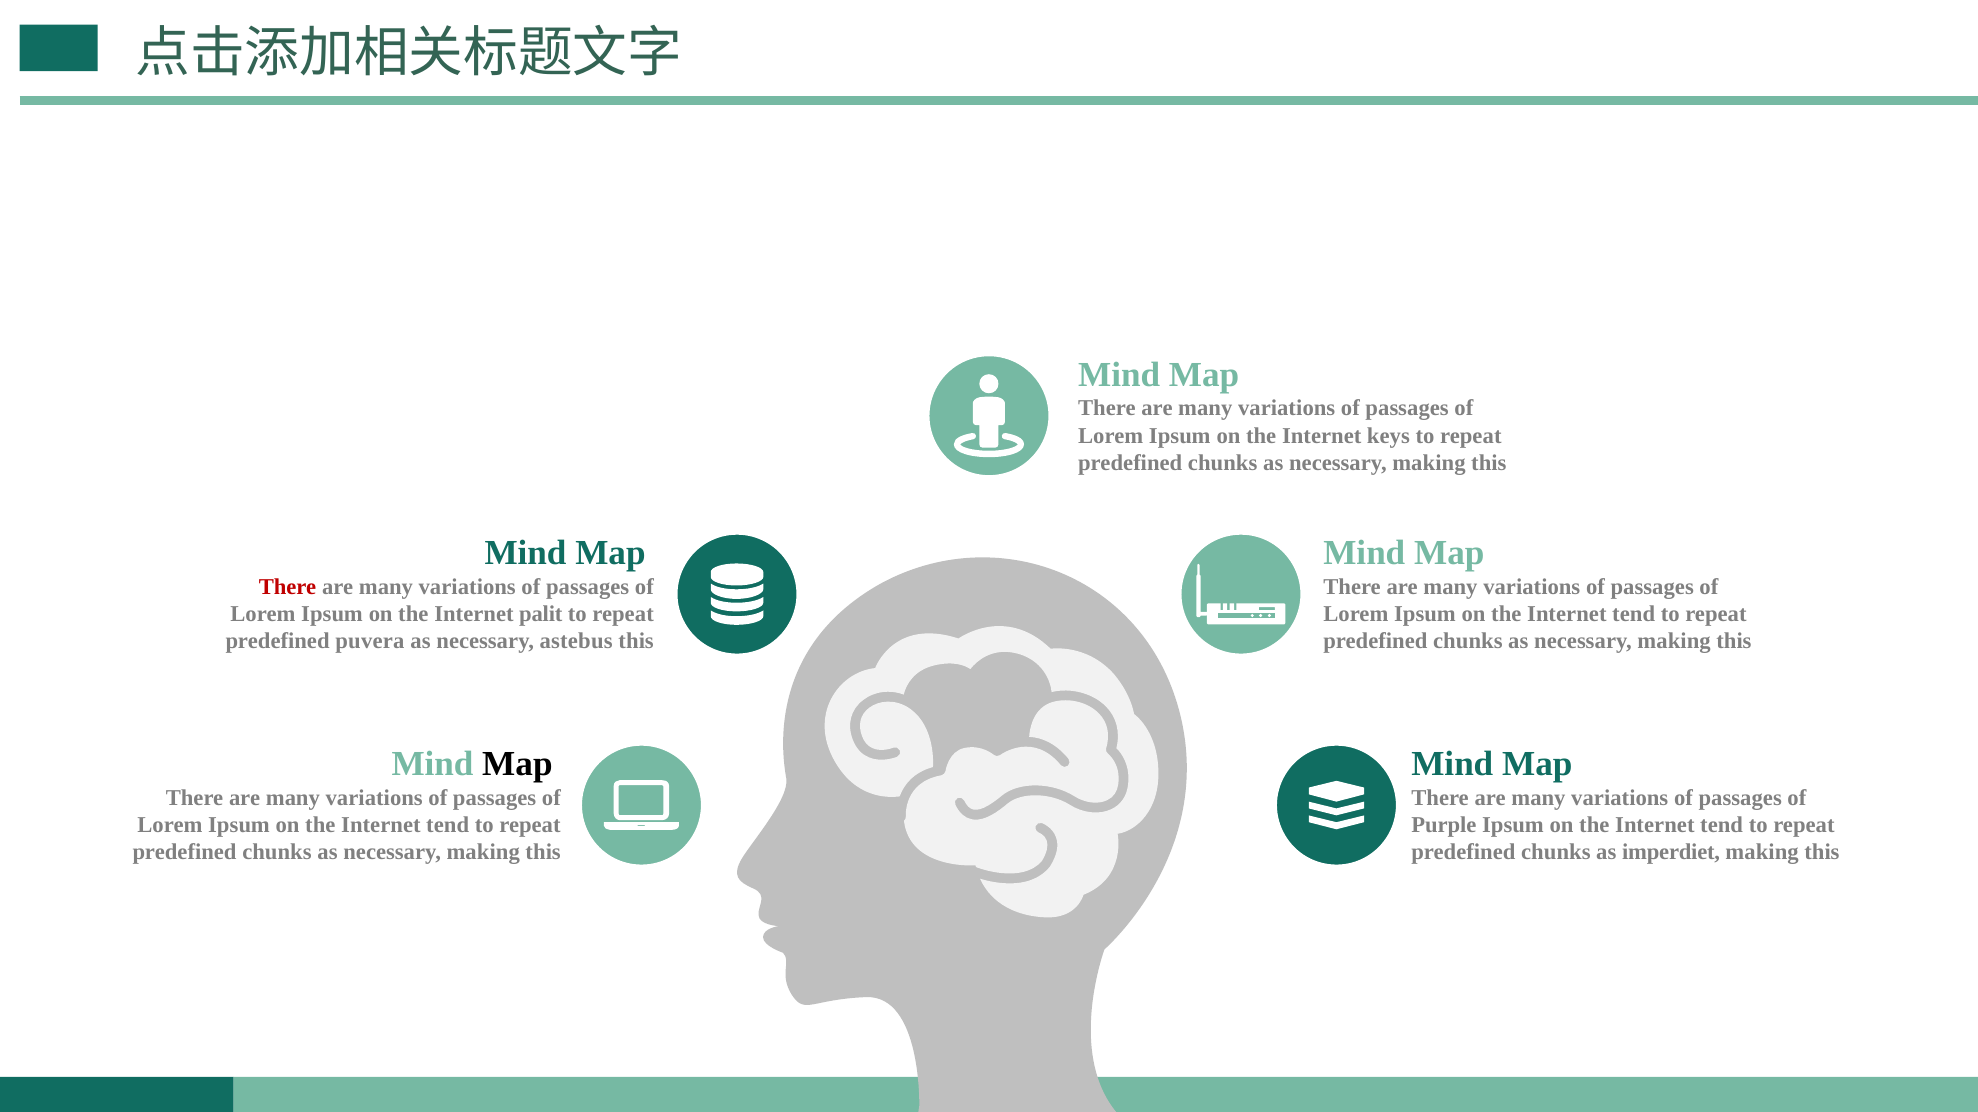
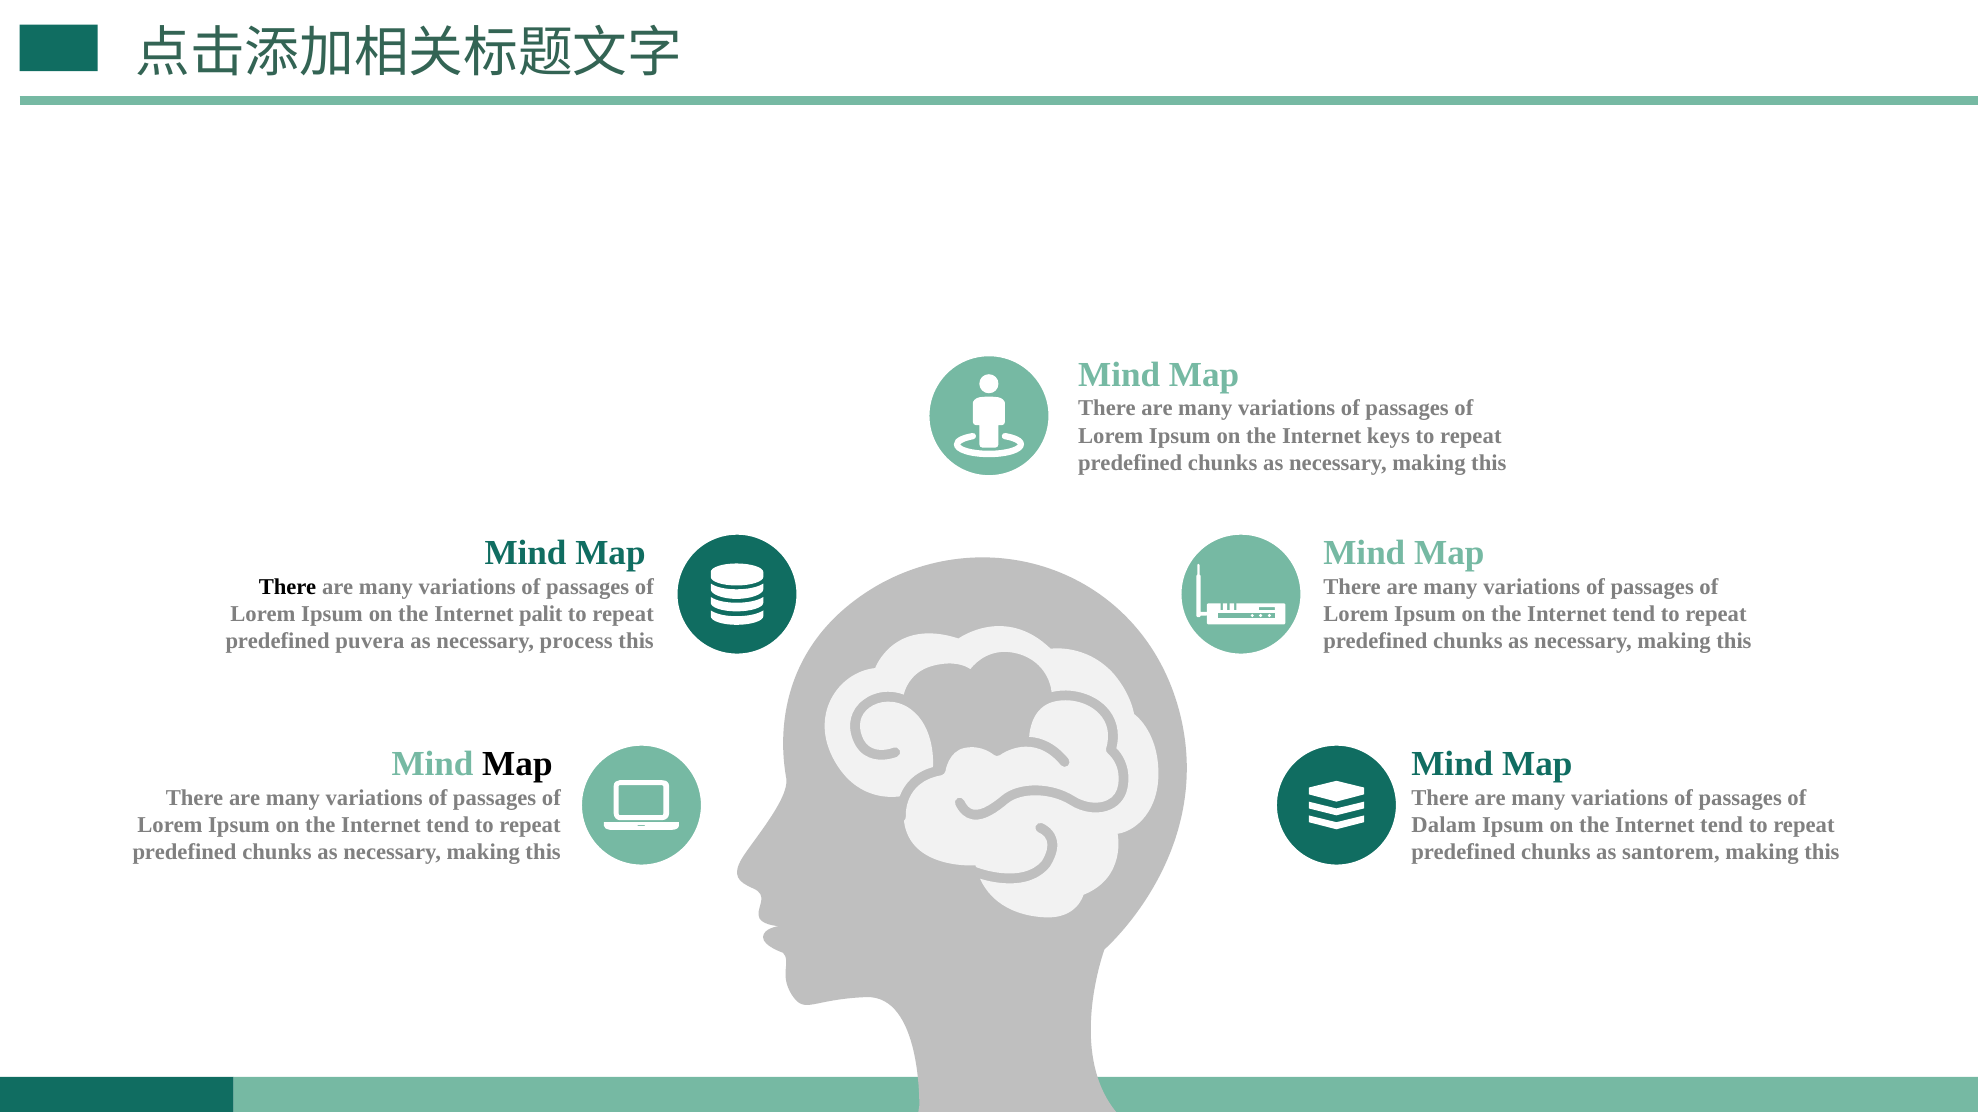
There at (288, 587) colour: red -> black
astebus: astebus -> process
Purple: Purple -> Dalam
imperdiet: imperdiet -> santorem
